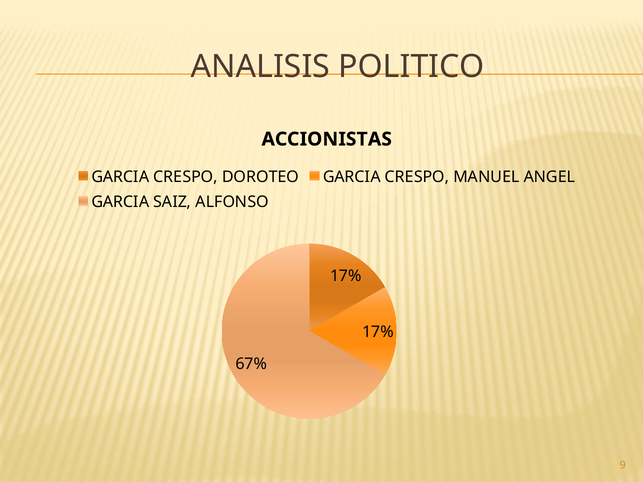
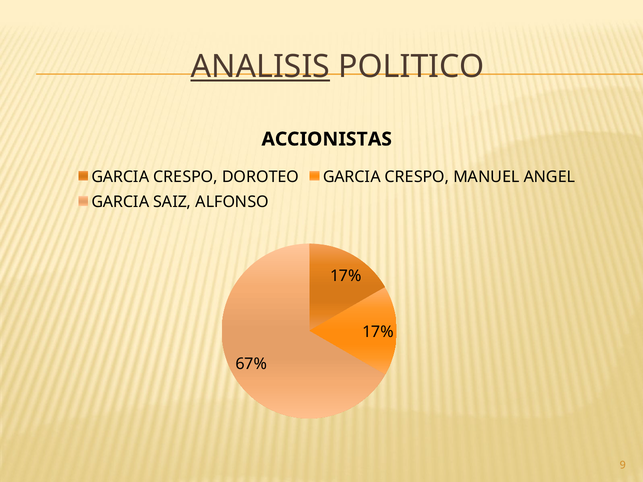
ANALISIS underline: none -> present
